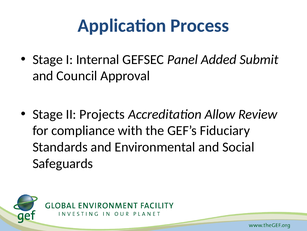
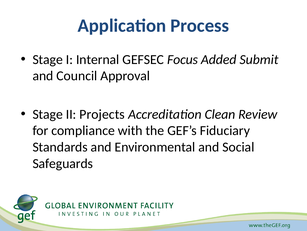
Panel: Panel -> Focus
Allow: Allow -> Clean
